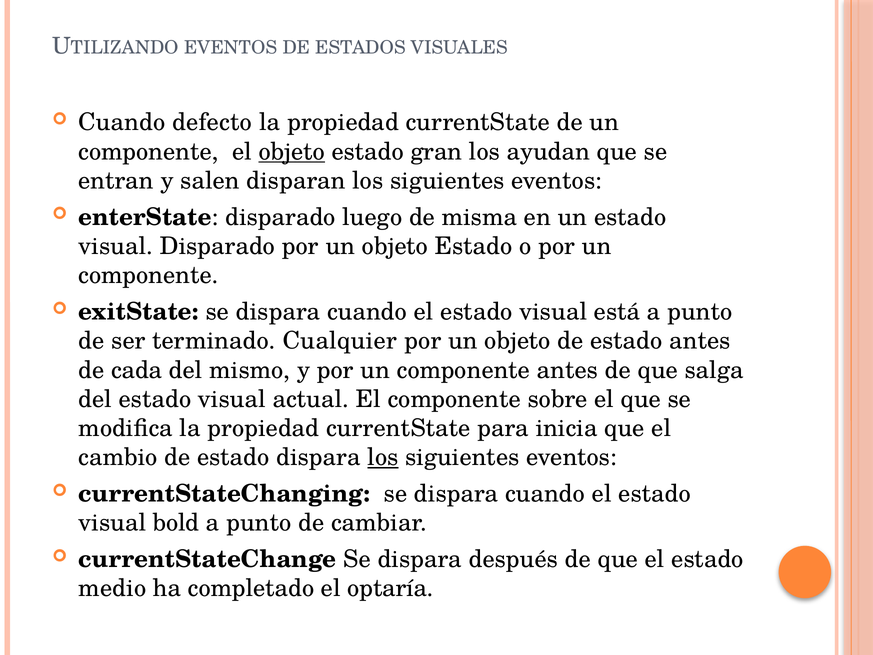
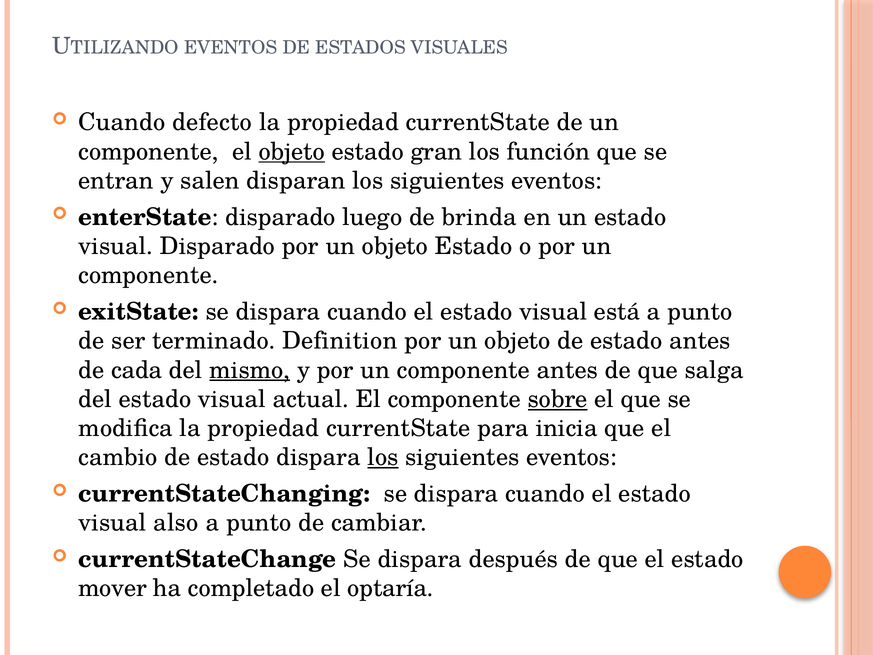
ayudan: ayudan -> función
misma: misma -> brinda
Cualquier: Cualquier -> Definition
mismo underline: none -> present
sobre underline: none -> present
bold: bold -> also
medio: medio -> mover
